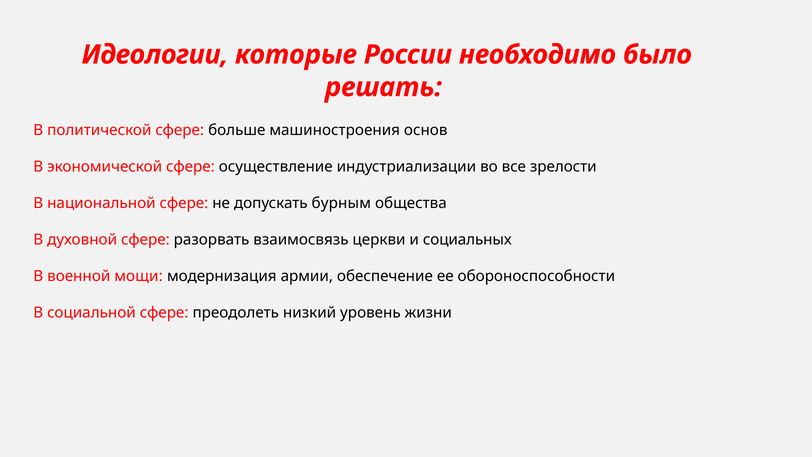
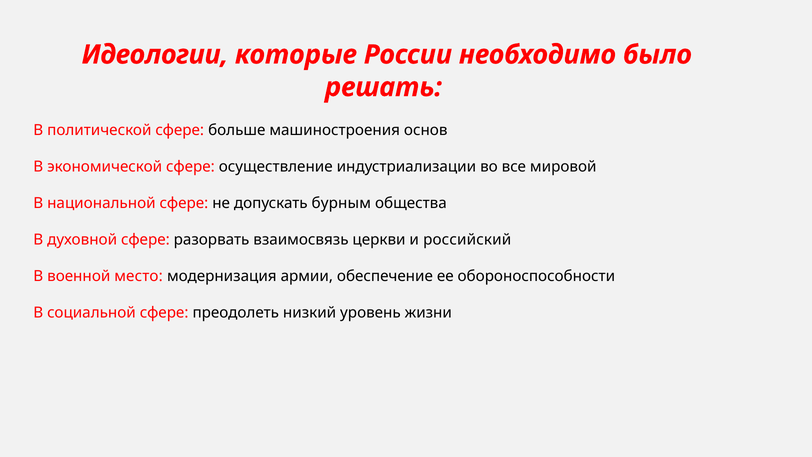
зрелости: зрелости -> мировой
социальных: социальных -> российский
мощи: мощи -> место
